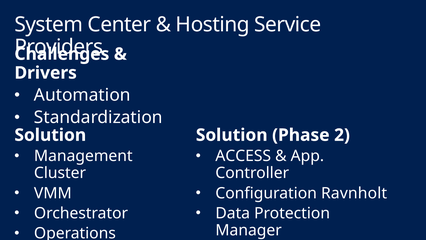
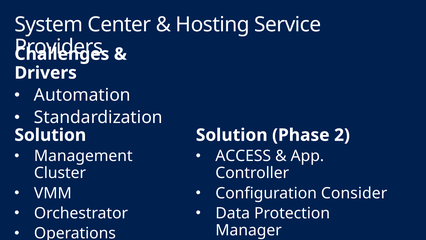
Ravnholt: Ravnholt -> Consider
